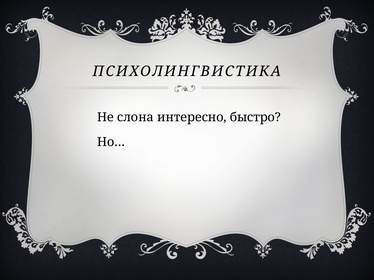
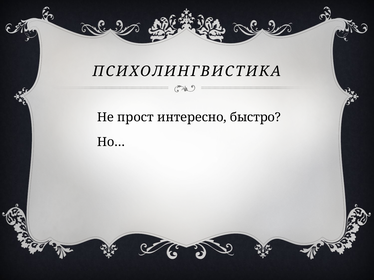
слона: слона -> прост
